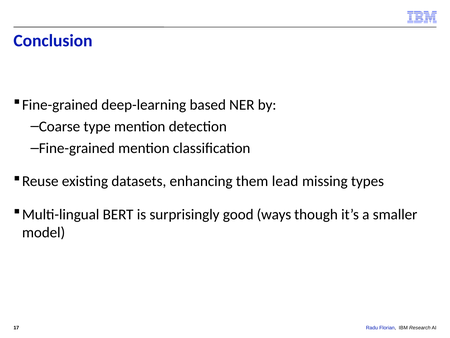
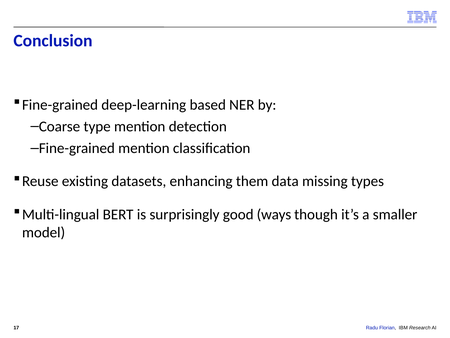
lead: lead -> data
